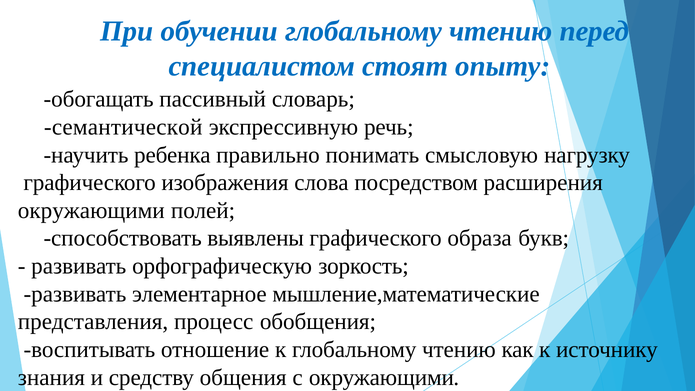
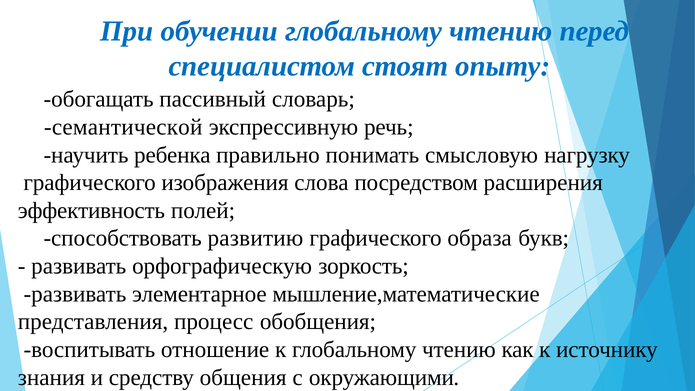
окружающими at (91, 210): окружающими -> эффективность
выявлены: выявлены -> развитию
